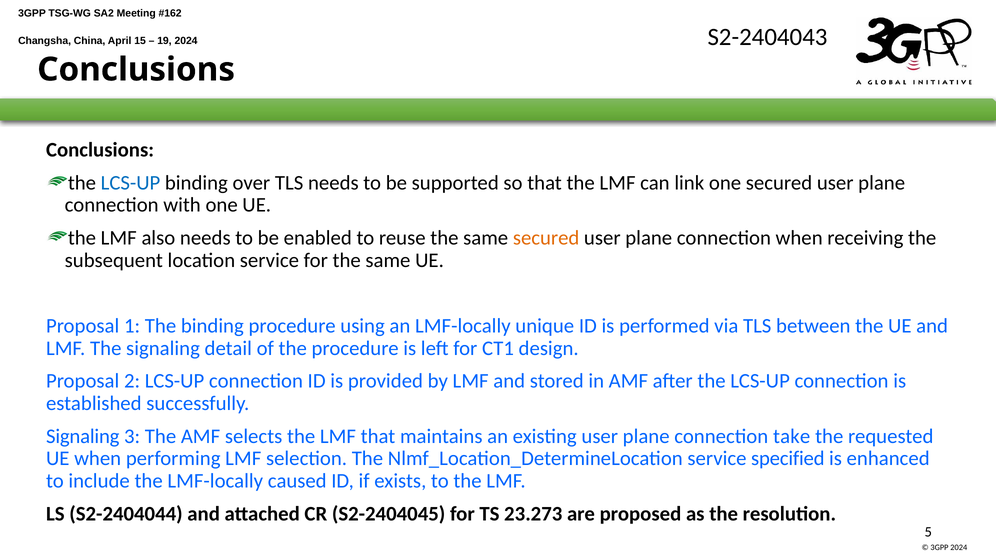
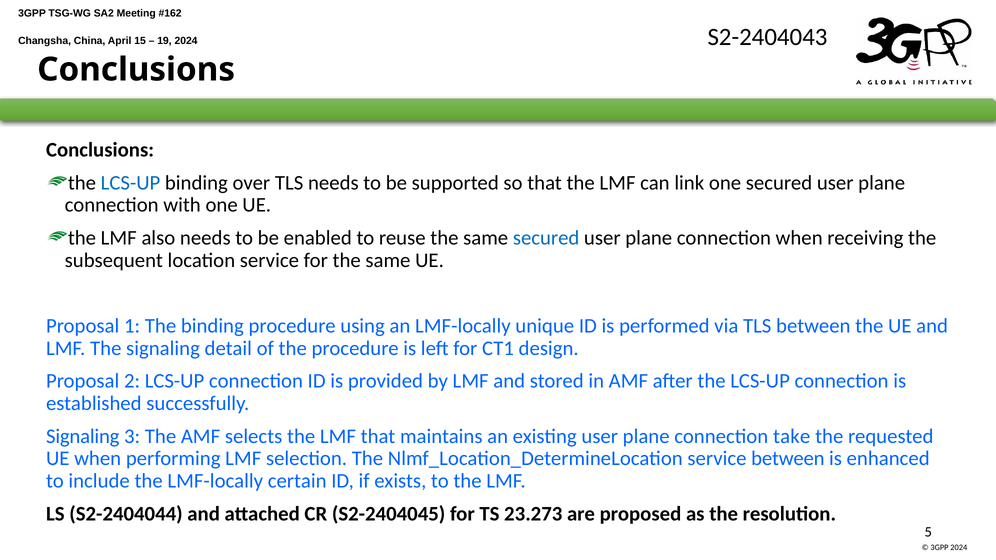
secured at (546, 238) colour: orange -> blue
service specified: specified -> between
caused: caused -> certain
